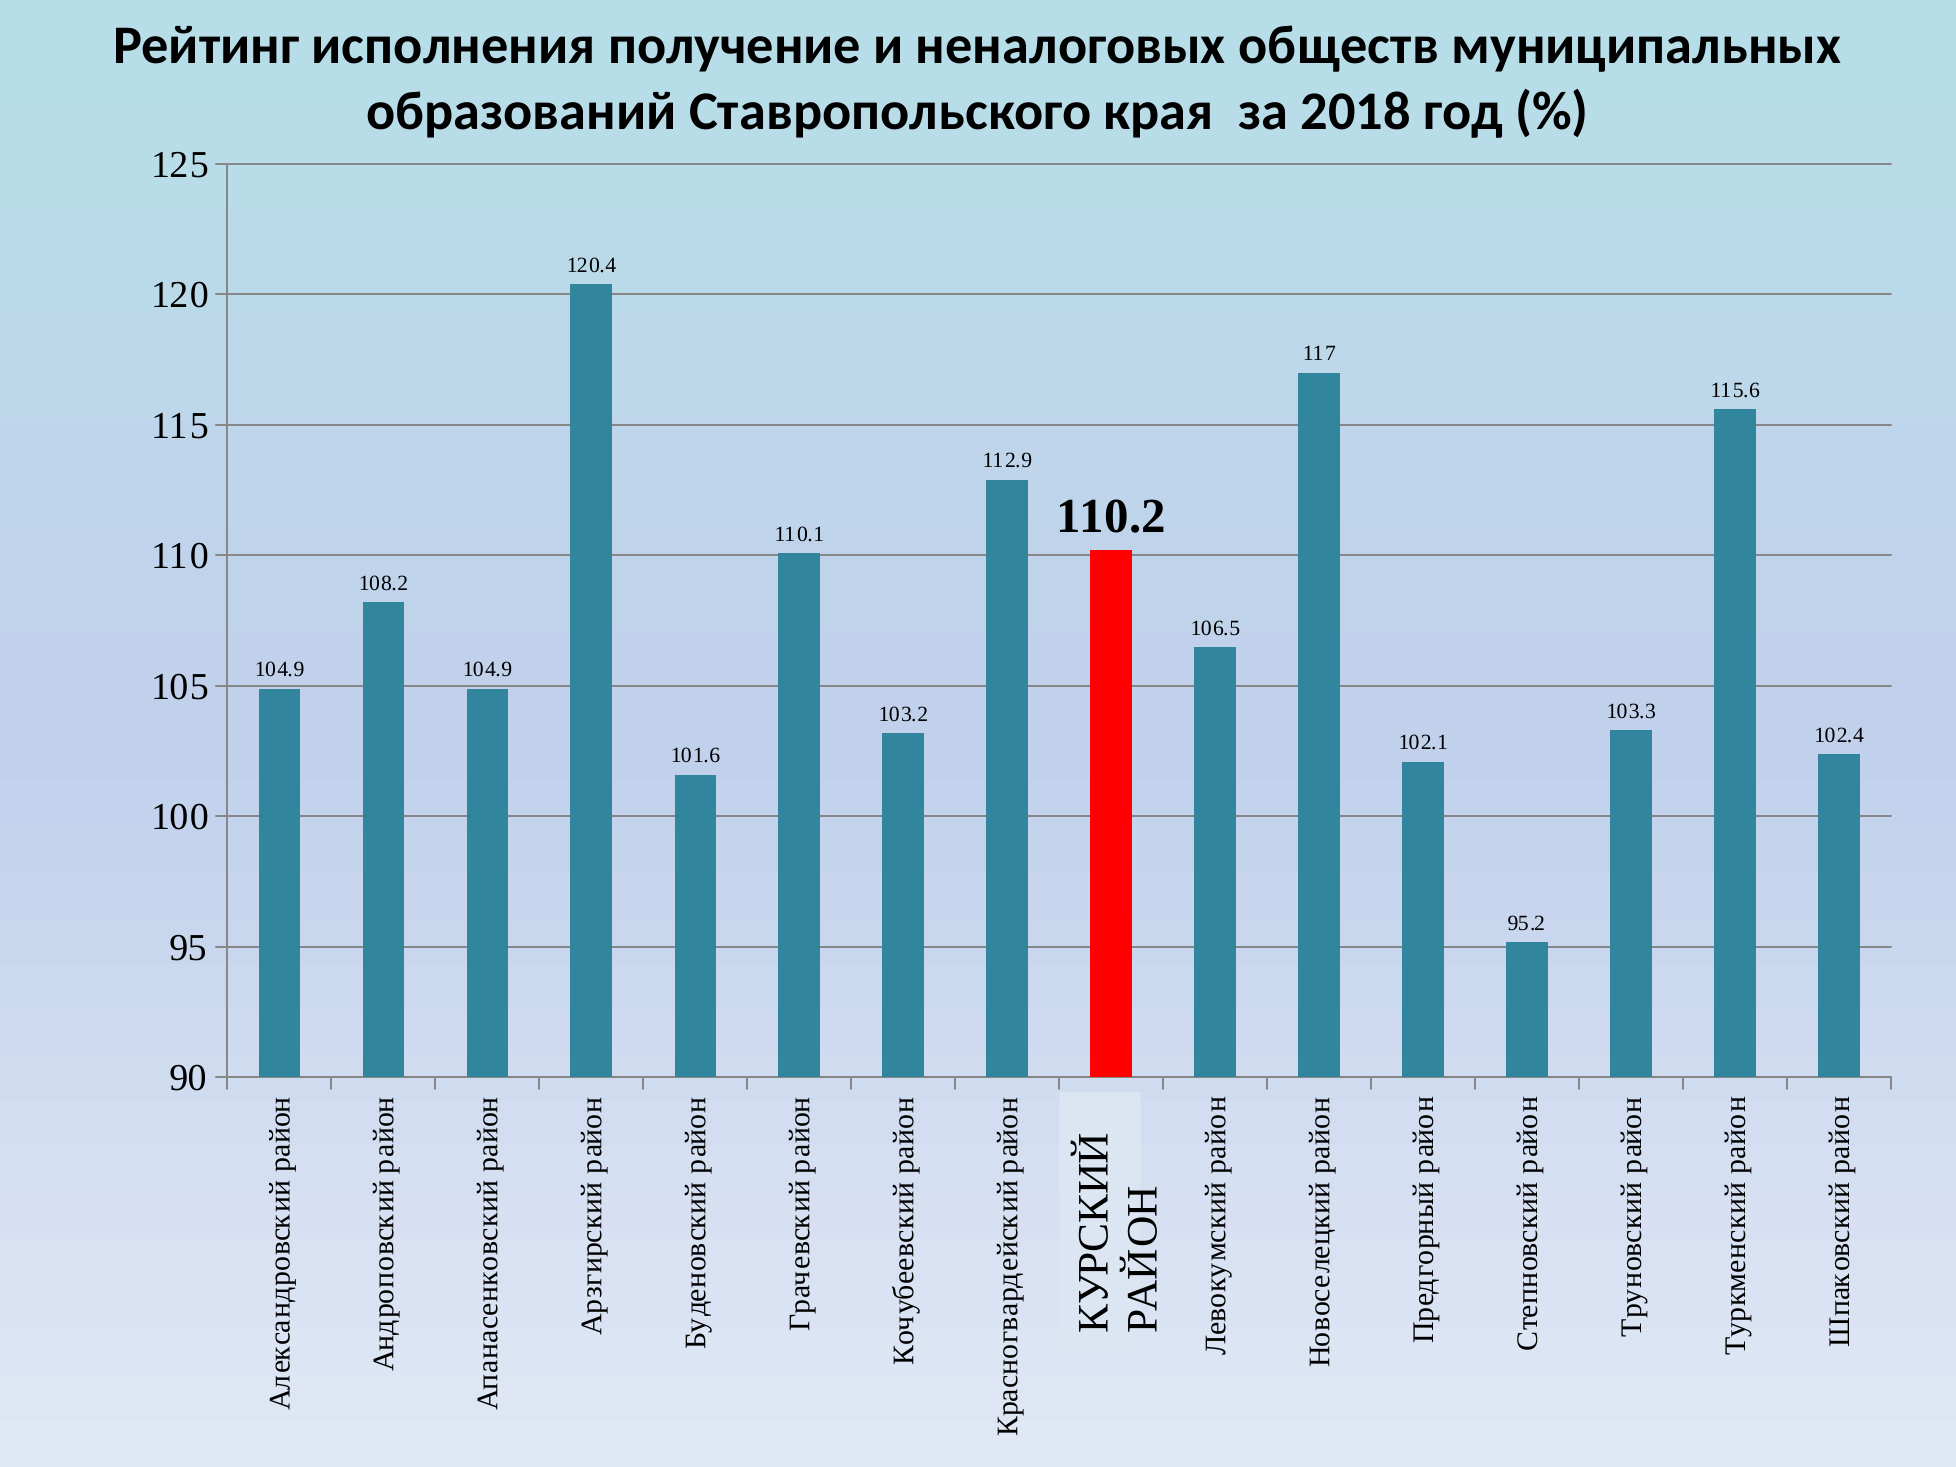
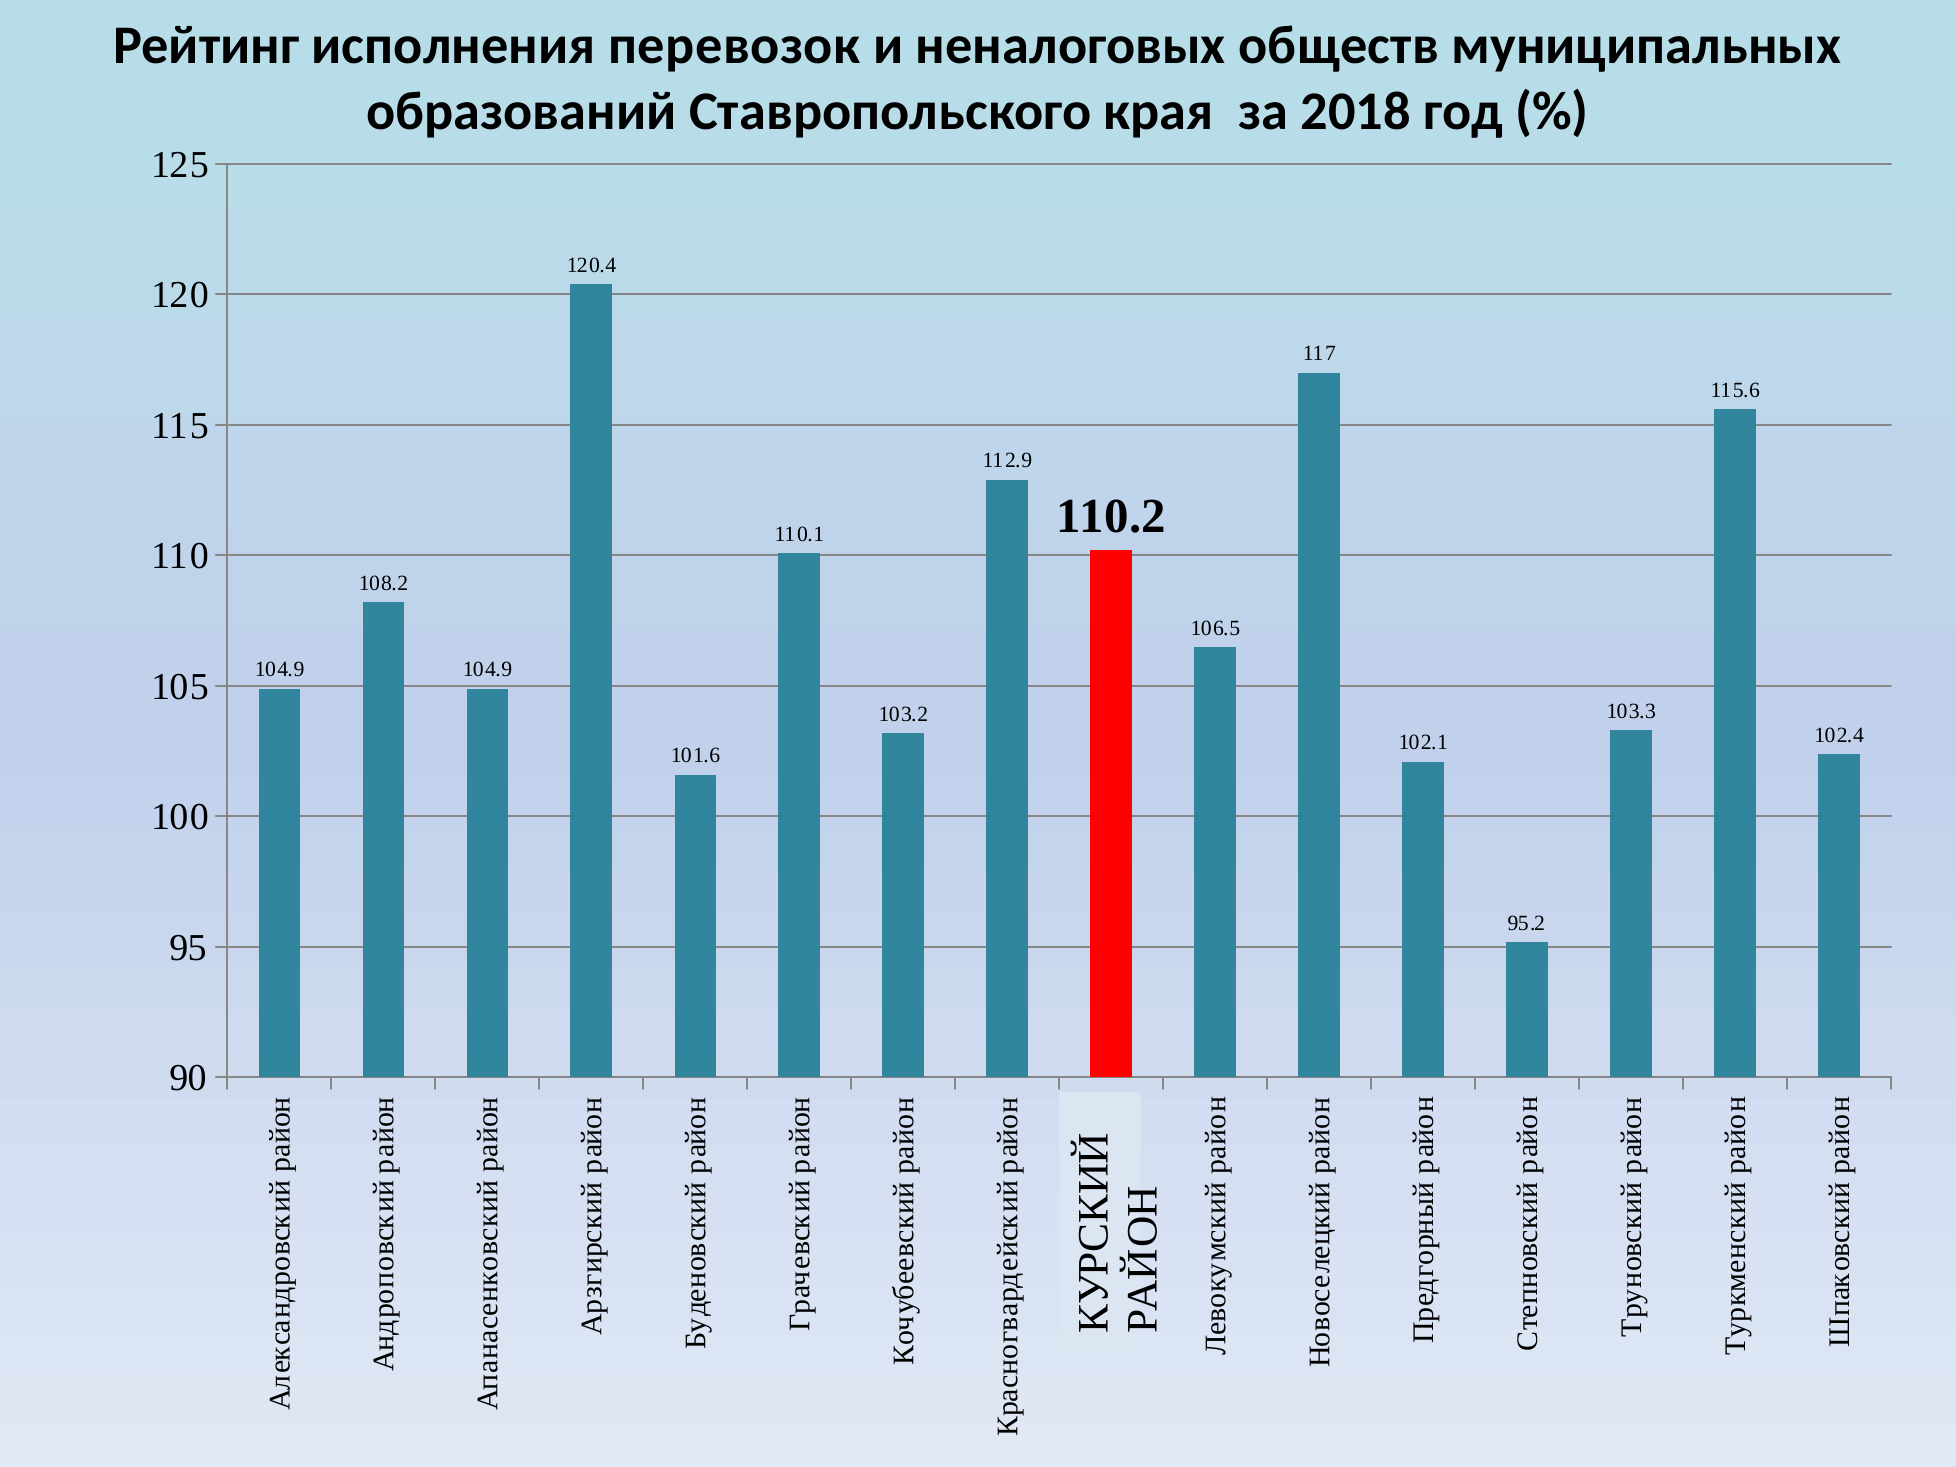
получение: получение -> перевозок
